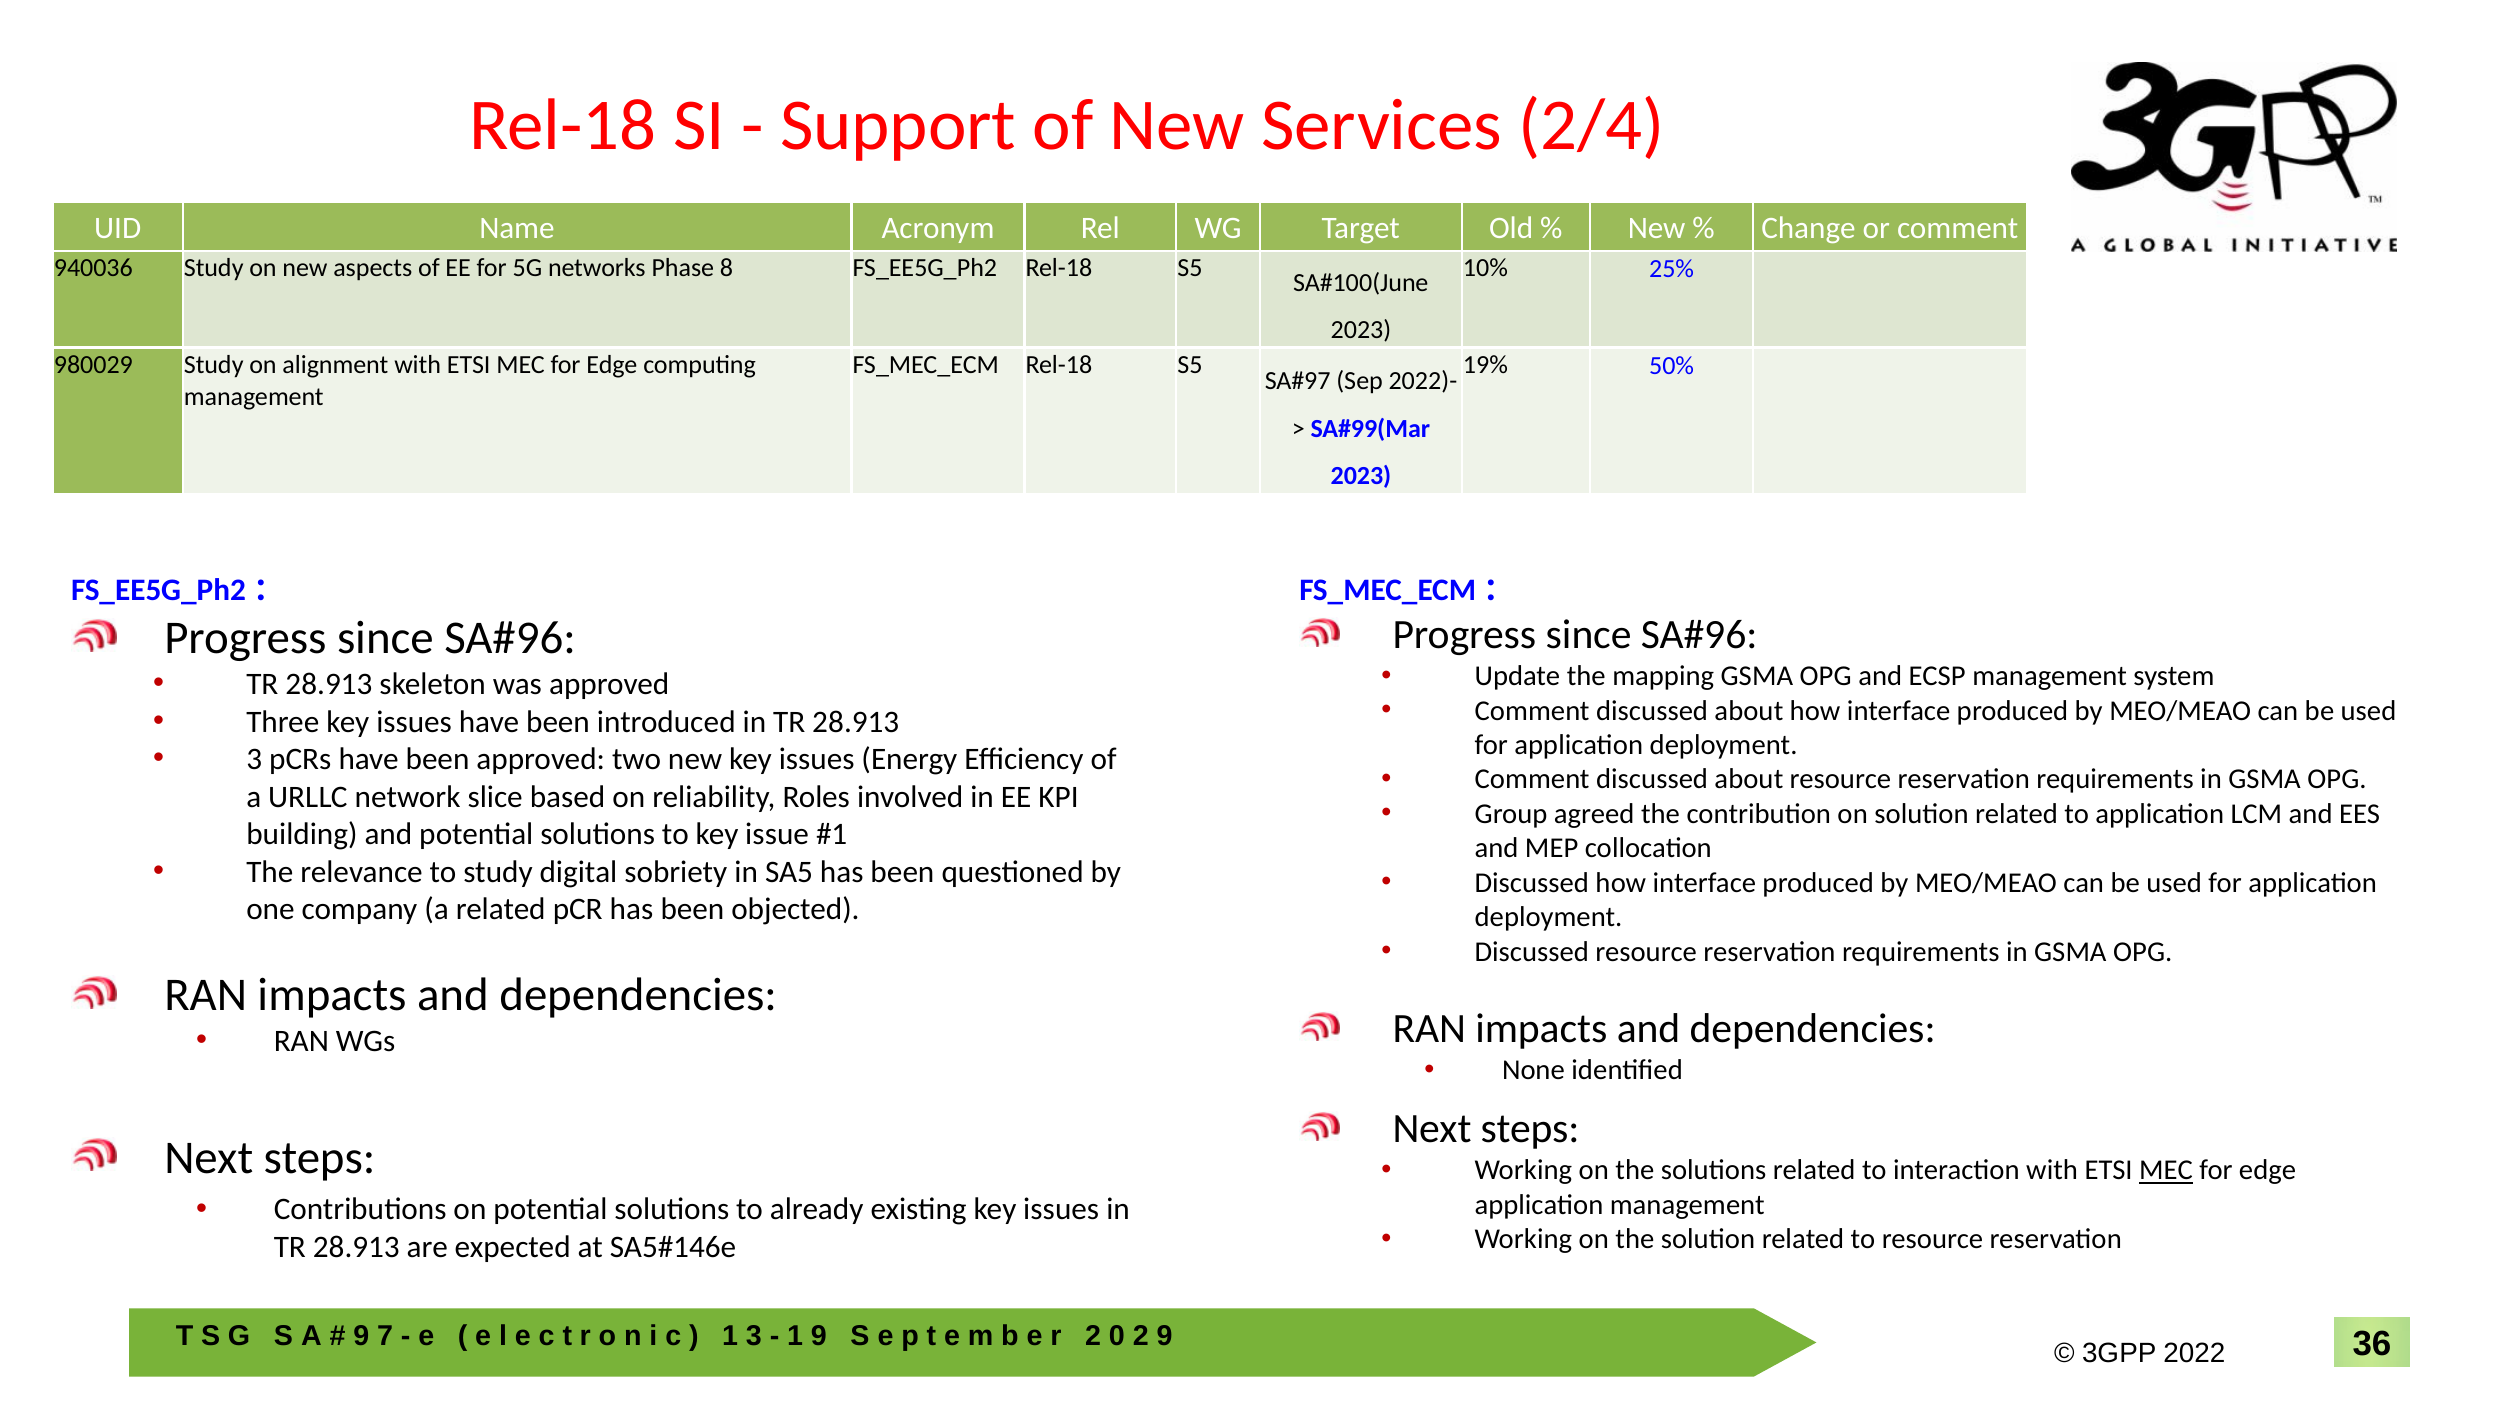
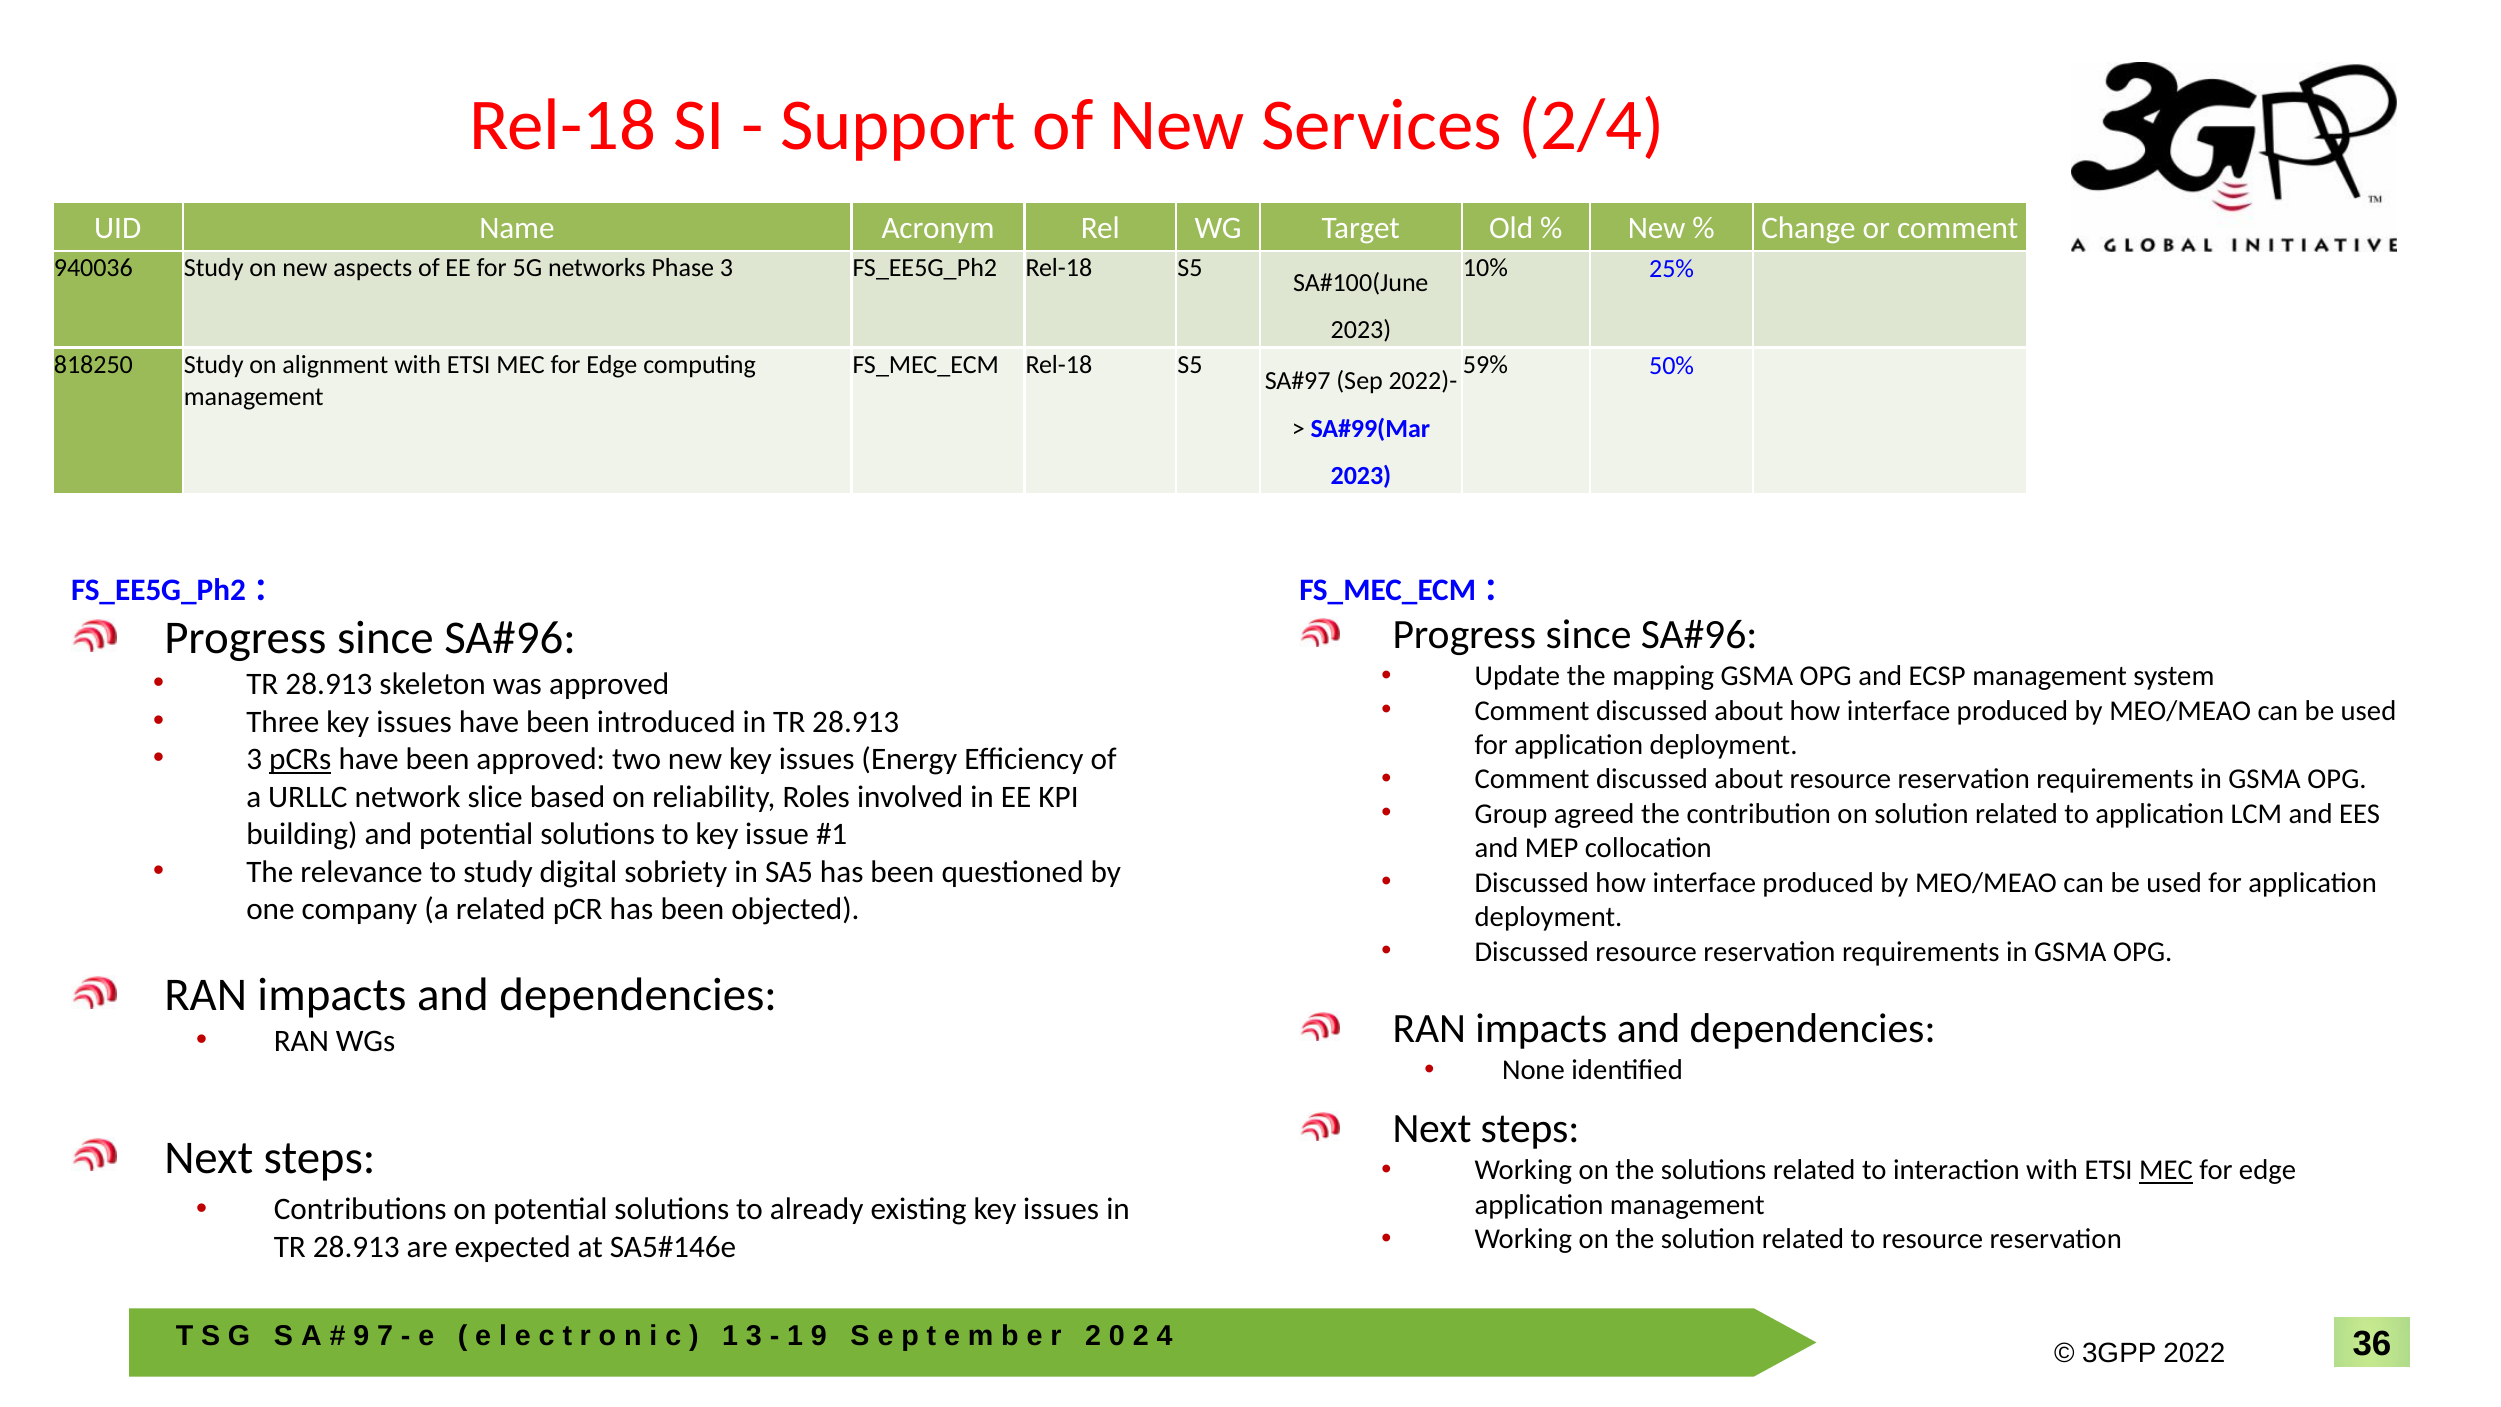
Phase 8: 8 -> 3
980029: 980029 -> 818250
19%: 19% -> 59%
pCRs underline: none -> present
2 9: 9 -> 4
